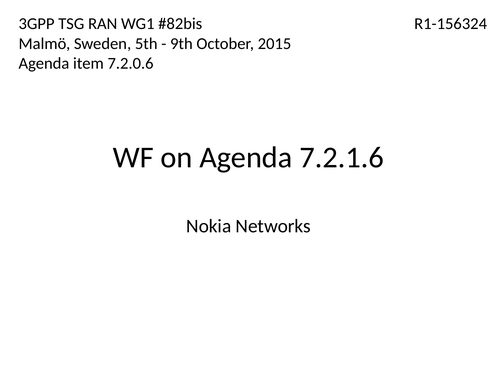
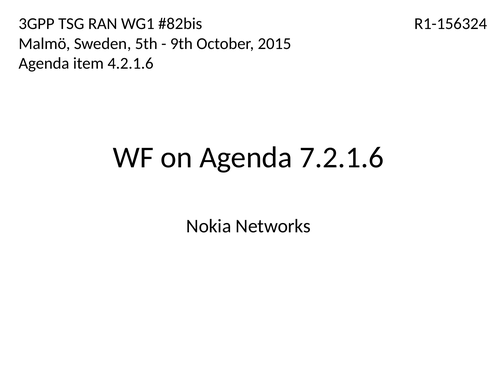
7.2.0.6: 7.2.0.6 -> 4.2.1.6
